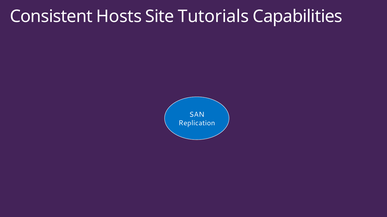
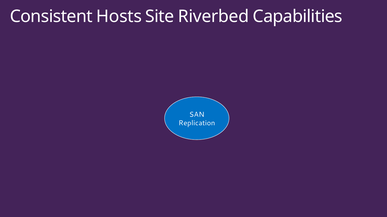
Tutorials: Tutorials -> Riverbed
